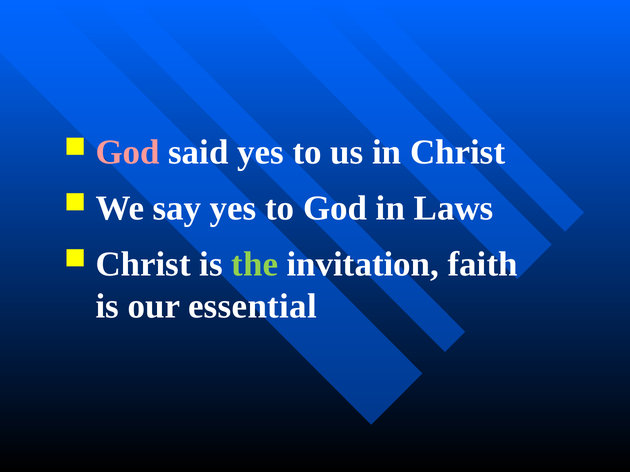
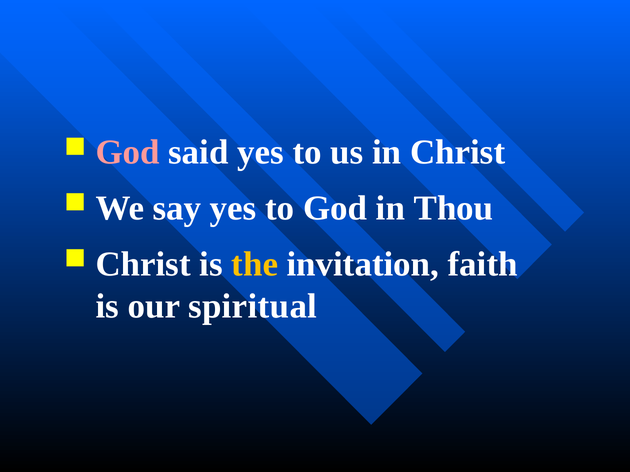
Laws: Laws -> Thou
the colour: light green -> yellow
essential: essential -> spiritual
